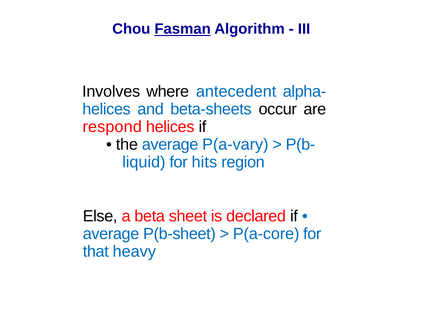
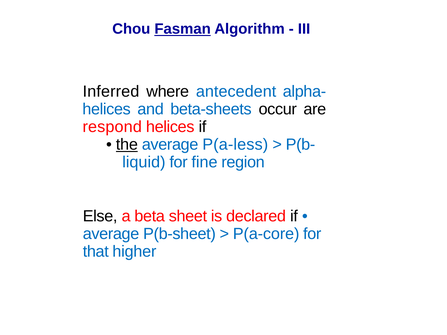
Involves: Involves -> Inferred
the underline: none -> present
P(a-vary: P(a-vary -> P(a-less
hits: hits -> fine
heavy: heavy -> higher
